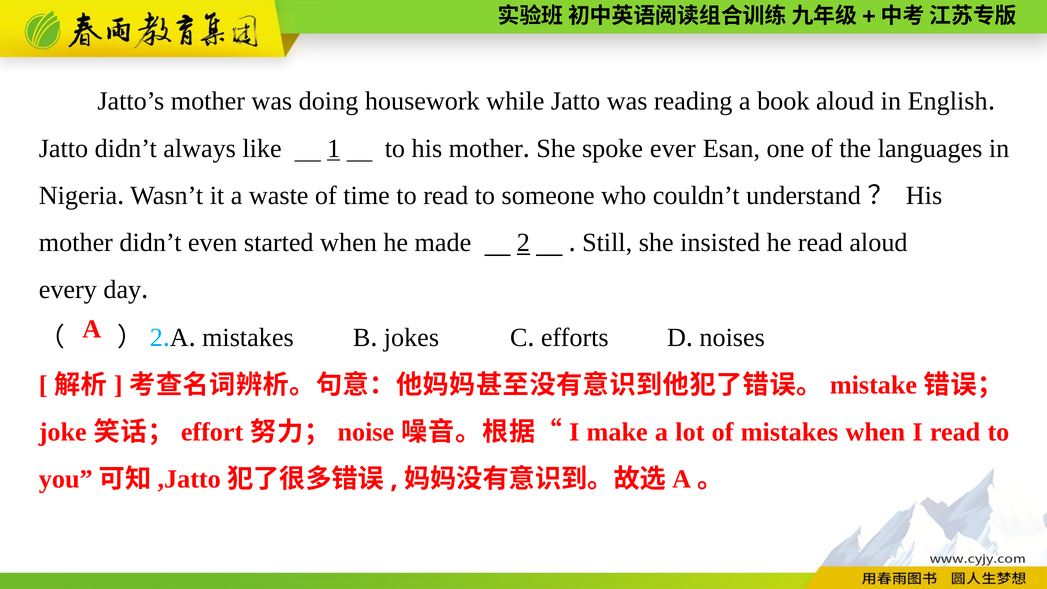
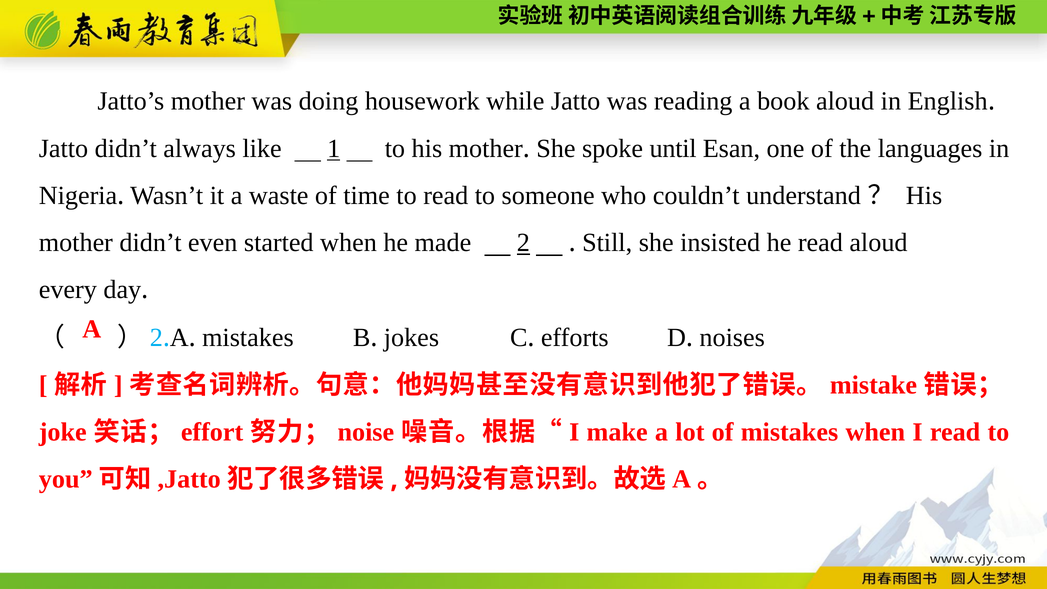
ever: ever -> until
